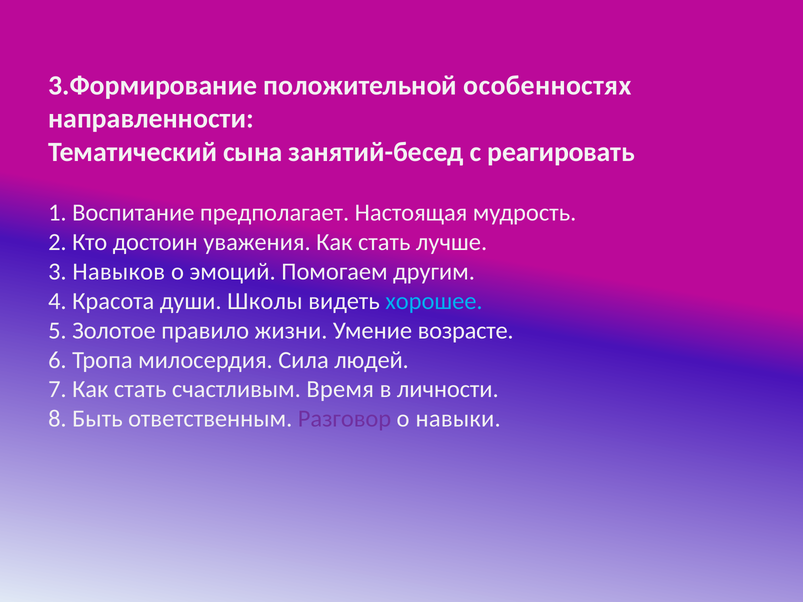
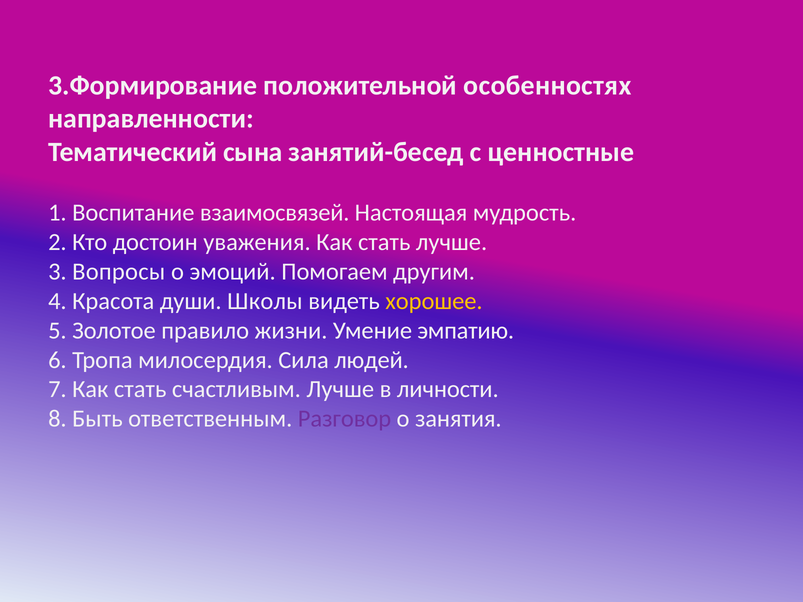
реагировать: реагировать -> ценностные
предполагает: предполагает -> взаимосвязей
Навыков: Навыков -> Вопросы
хорошее colour: light blue -> yellow
возрасте: возрасте -> эмпатию
счастливым Время: Время -> Лучше
навыки: навыки -> занятия
